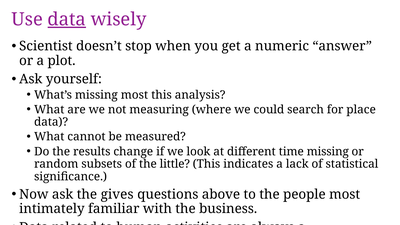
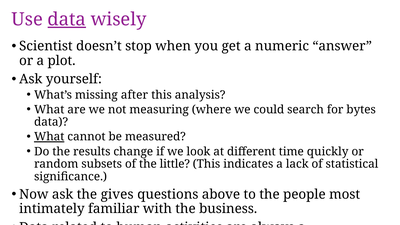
missing most: most -> after
place: place -> bytes
What at (49, 137) underline: none -> present
time missing: missing -> quickly
